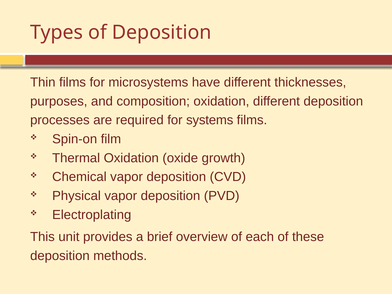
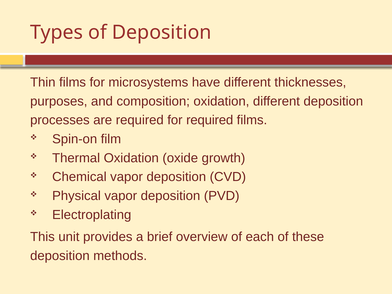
for systems: systems -> required
